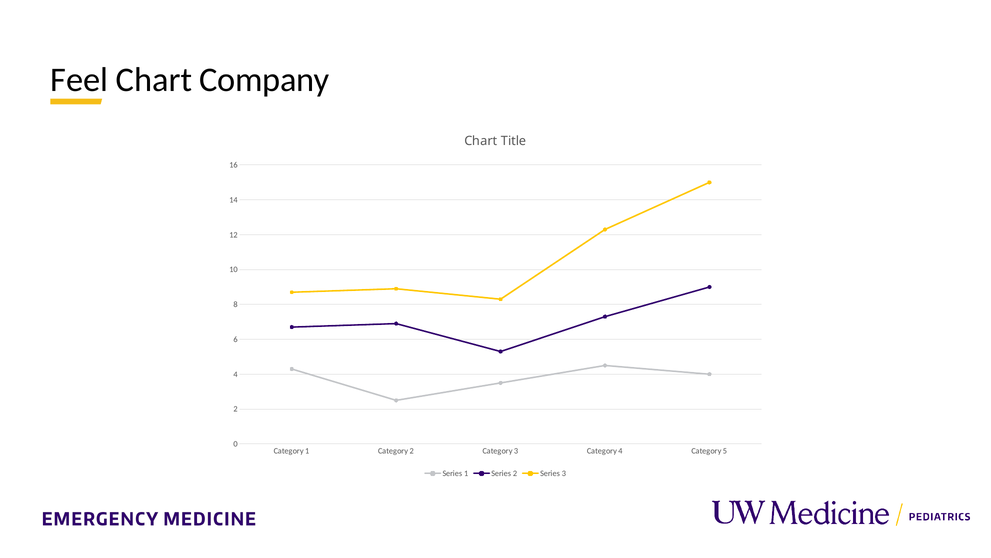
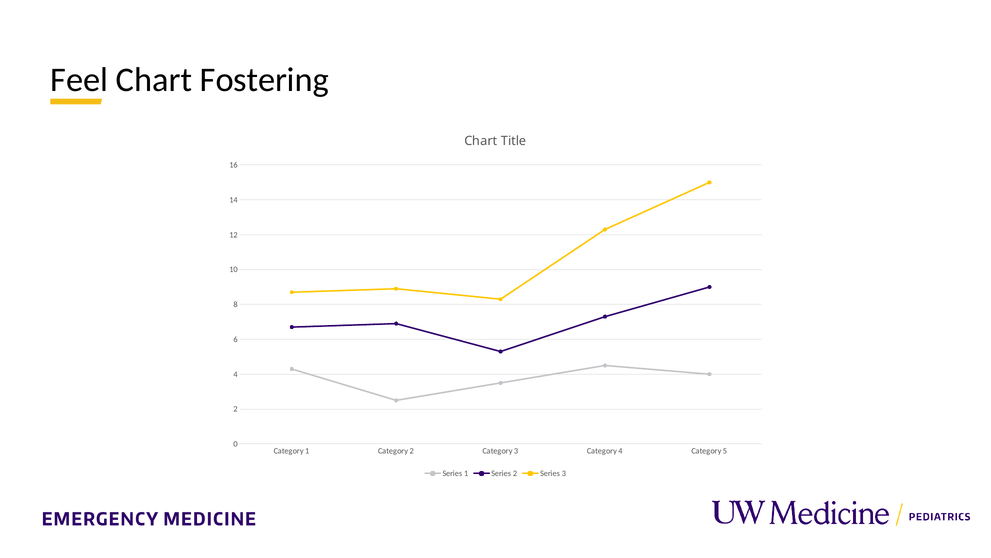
Company: Company -> Fostering
